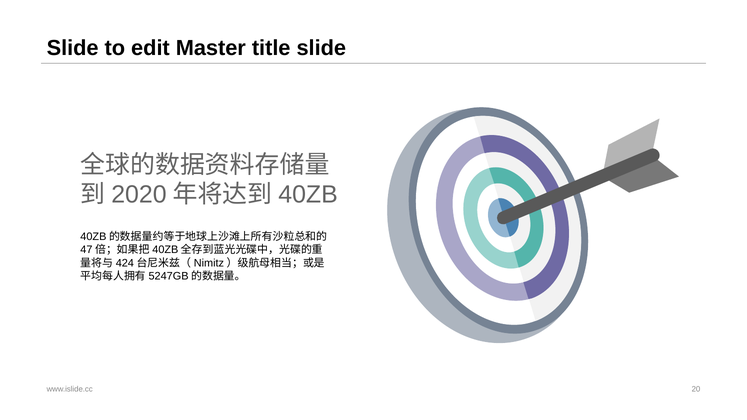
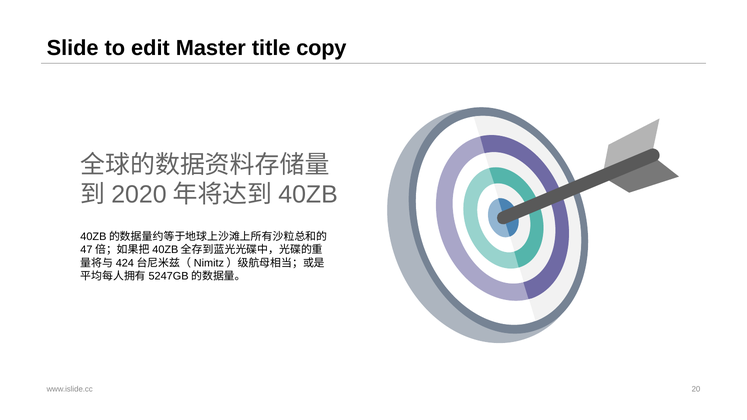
title slide: slide -> copy
